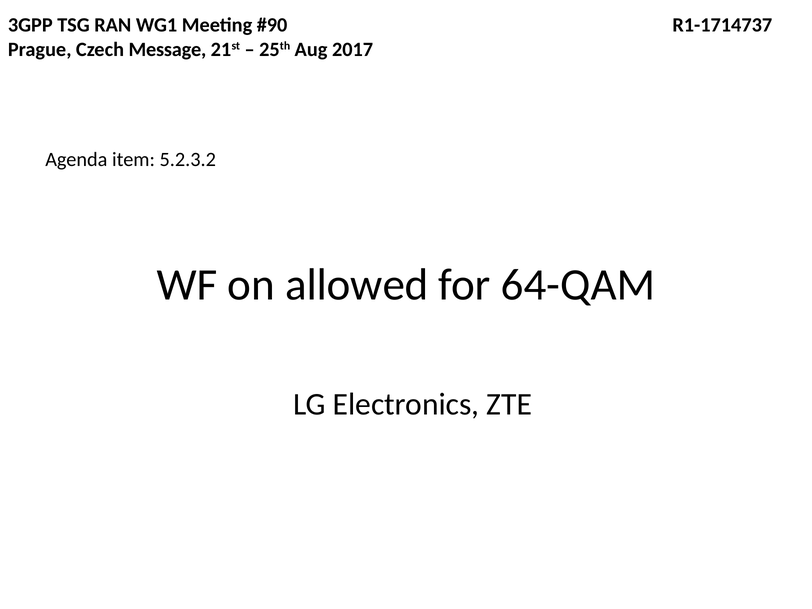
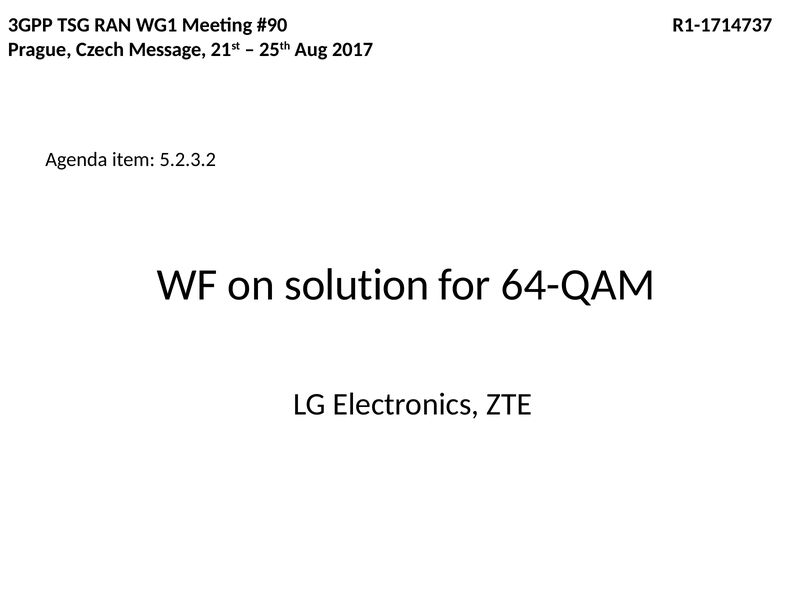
allowed: allowed -> solution
